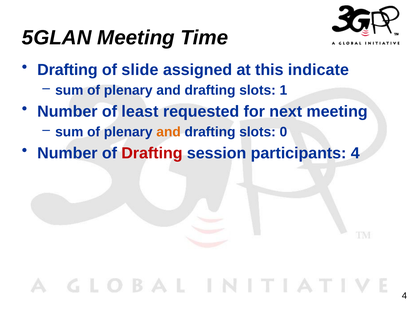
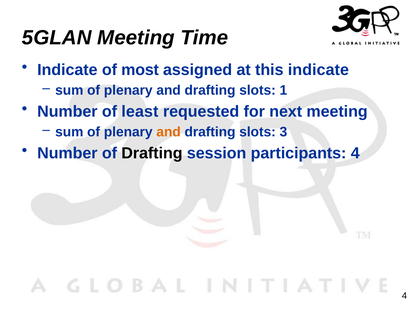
Drafting at (67, 70): Drafting -> Indicate
slide: slide -> most
0: 0 -> 3
Drafting at (152, 153) colour: red -> black
